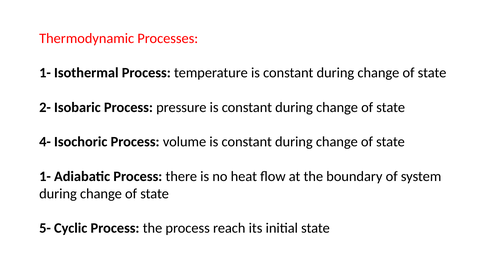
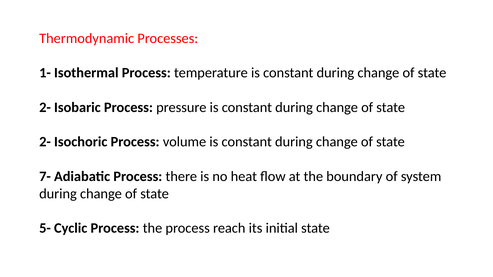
4- at (45, 142): 4- -> 2-
1- at (45, 177): 1- -> 7-
